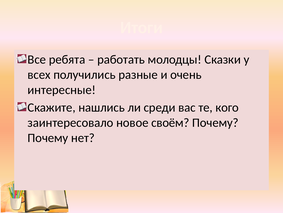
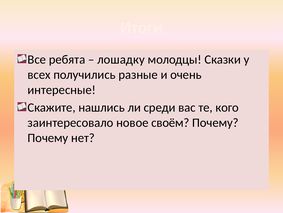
работать: работать -> лошадку
